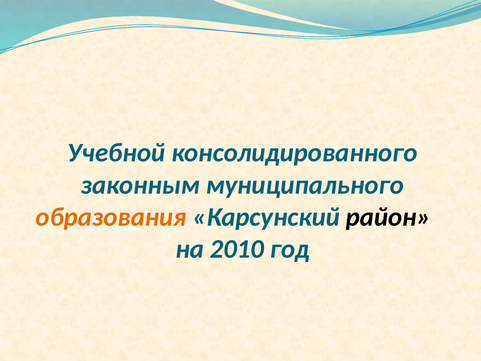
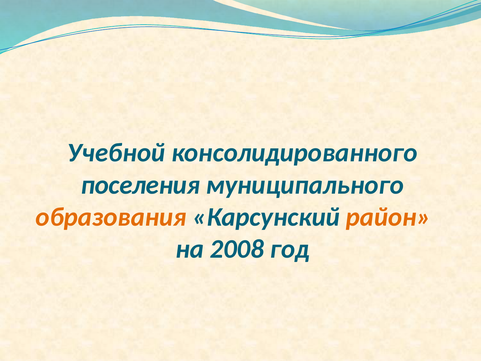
законным: законным -> поселения
район colour: black -> orange
2010: 2010 -> 2008
